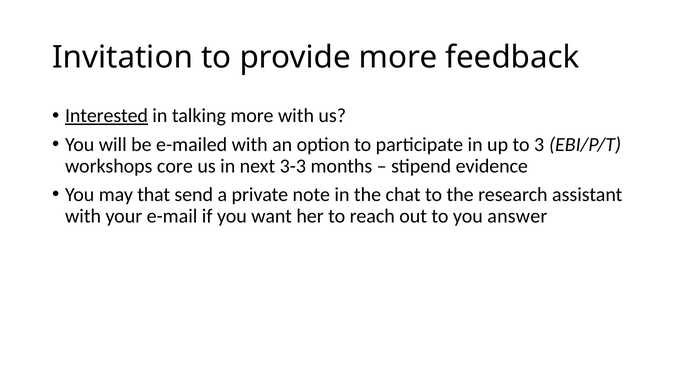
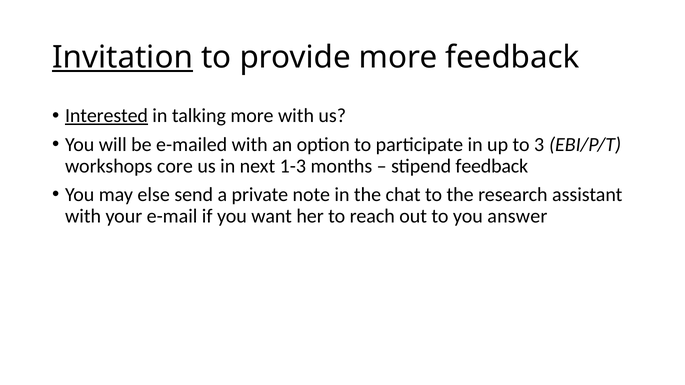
Invitation underline: none -> present
3-3: 3-3 -> 1-3
stipend evidence: evidence -> feedback
that: that -> else
